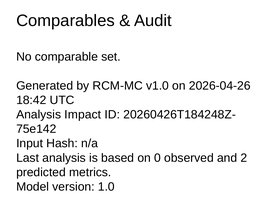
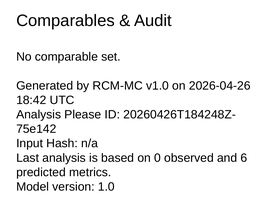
Impact: Impact -> Please
2: 2 -> 6
